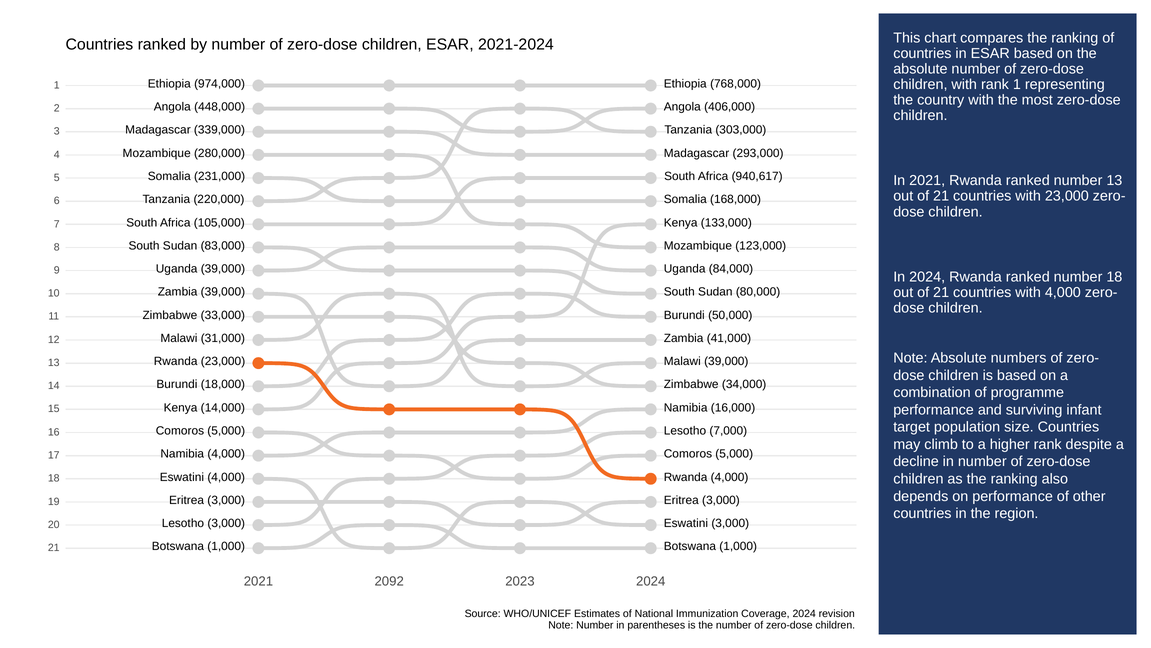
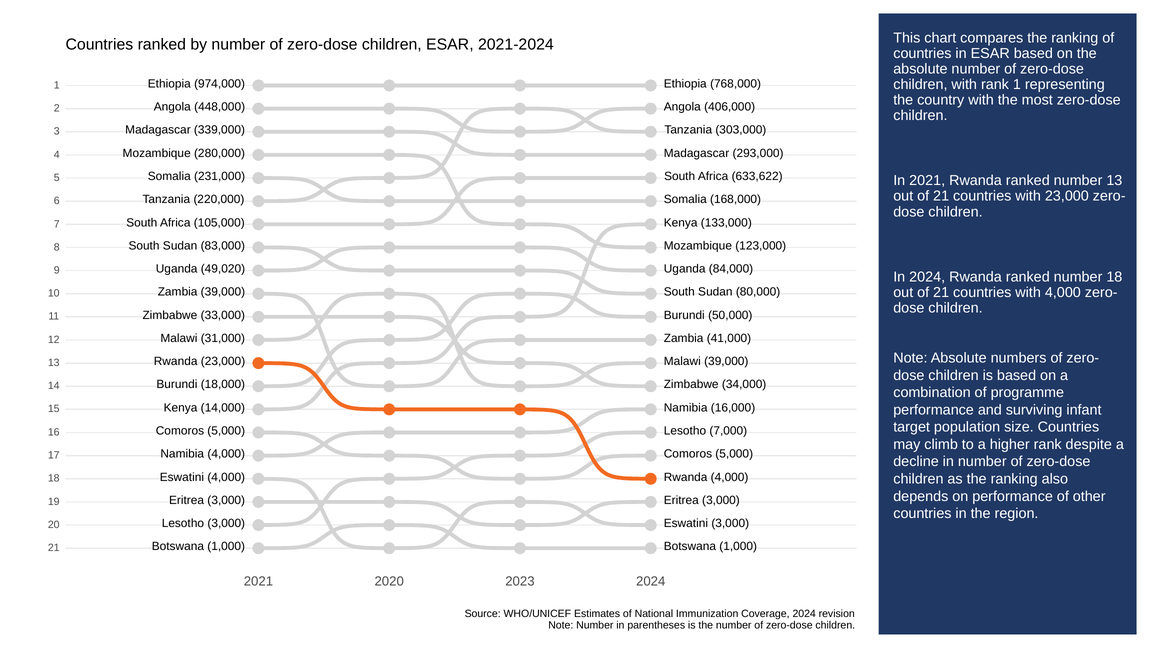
940,617: 940,617 -> 633,622
Uganda 39,000: 39,000 -> 49,020
2092: 2092 -> 2020
